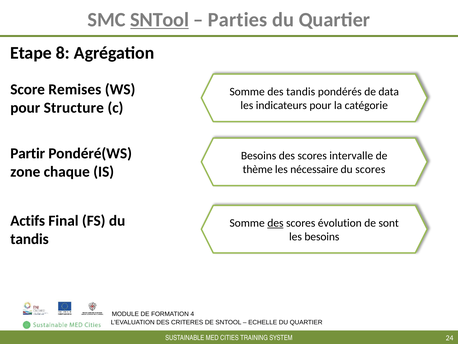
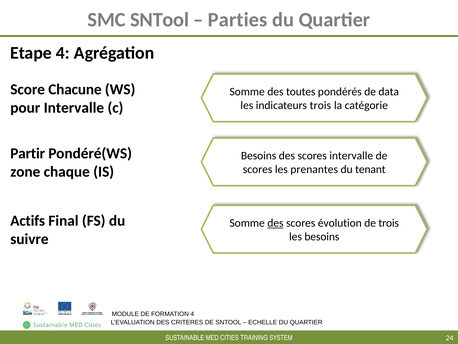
SNTool at (160, 20) underline: present -> none
Etape 8: 8 -> 4
Remises: Remises -> Chacune
des tandis: tandis -> toutes
indicateurs pour: pour -> trois
pour Structure: Structure -> Intervalle
thème at (258, 169): thème -> scores
nécessaire: nécessaire -> prenantes
du scores: scores -> tenant
de sont: sont -> trois
tandis at (29, 239): tandis -> suivre
